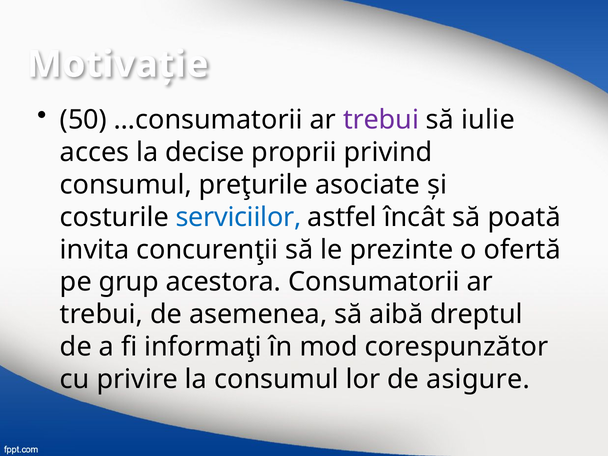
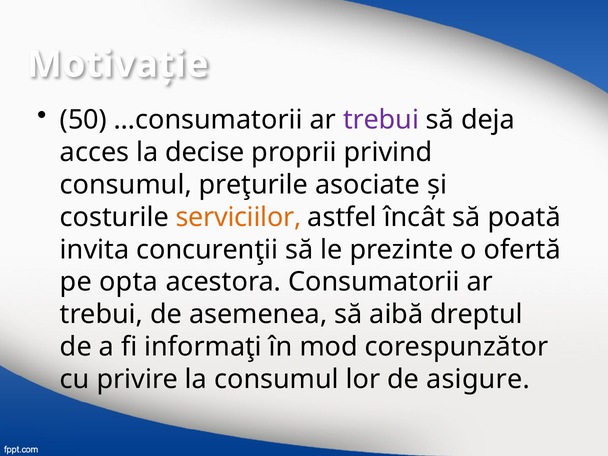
iulie: iulie -> deja
serviciilor colour: blue -> orange
grup: grup -> opta
